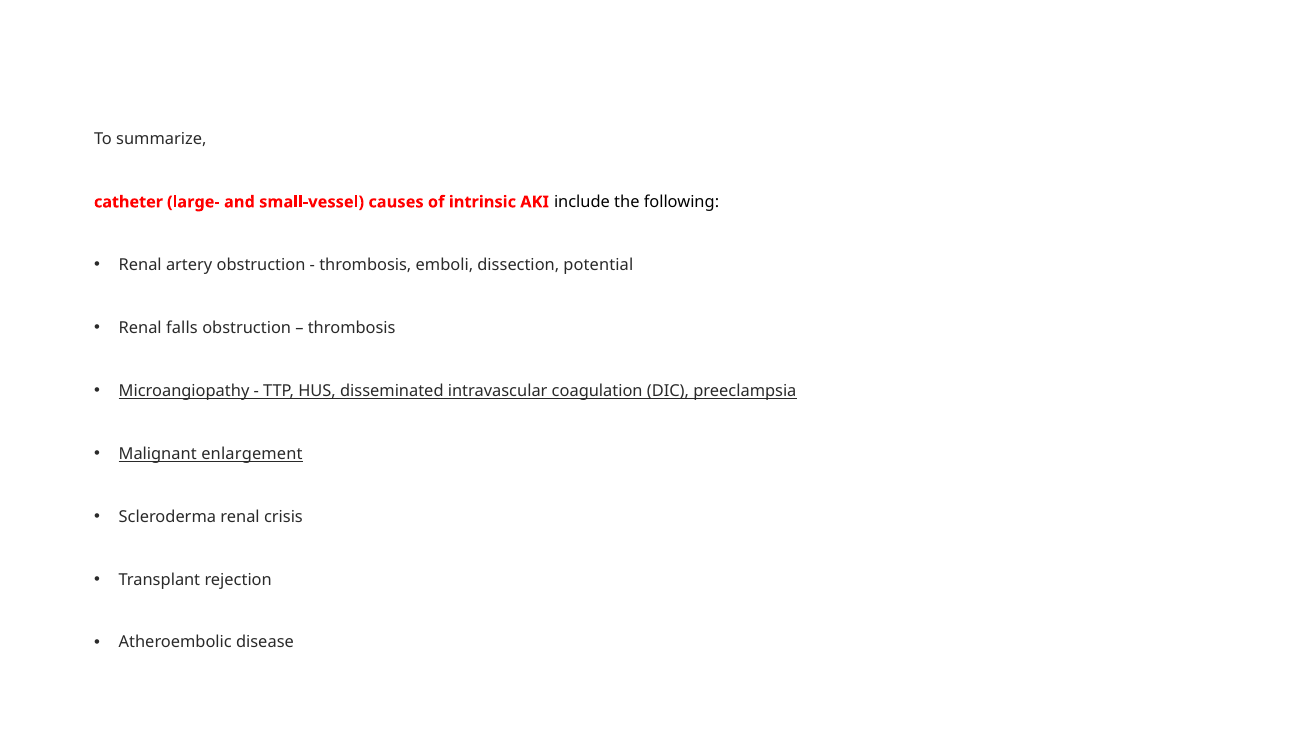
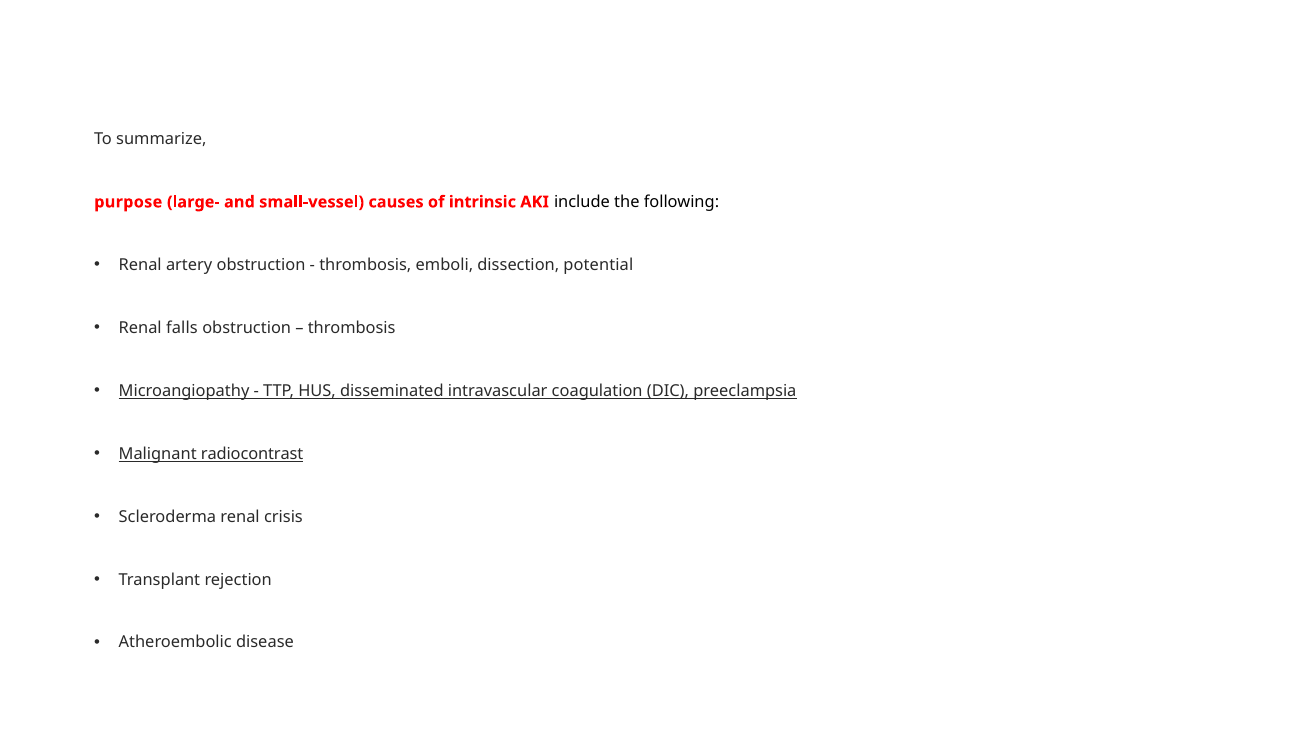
catheter: catheter -> purpose
enlargement: enlargement -> radiocontrast
